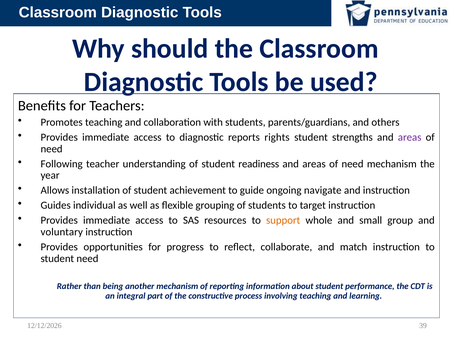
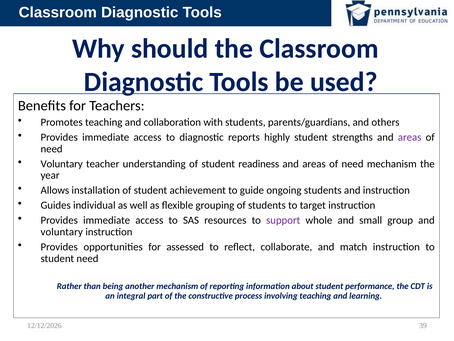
rights: rights -> highly
Following at (62, 164): Following -> Voluntary
ongoing navigate: navigate -> students
support colour: orange -> purple
progress: progress -> assessed
